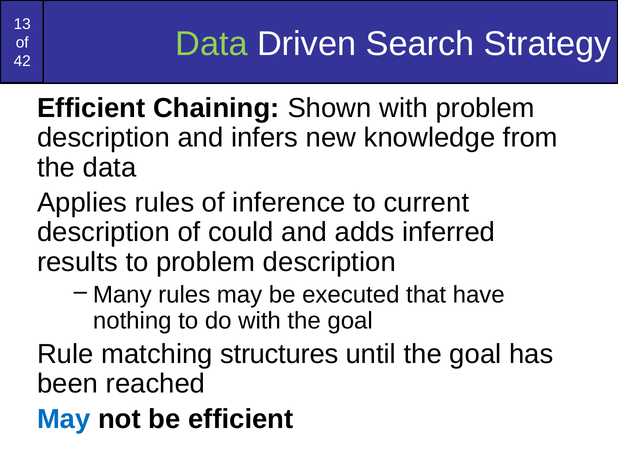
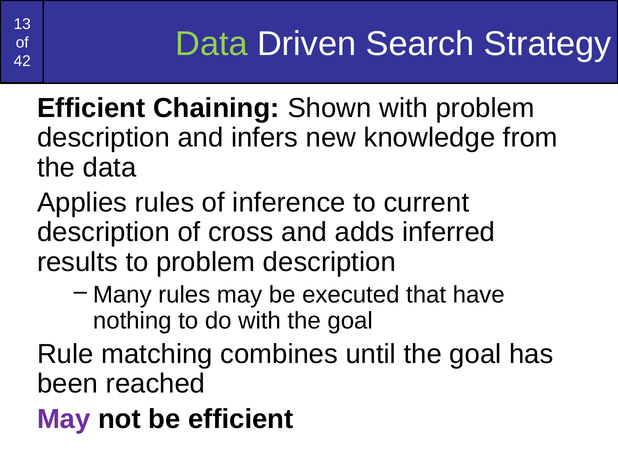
could: could -> cross
structures: structures -> combines
May at (64, 419) colour: blue -> purple
